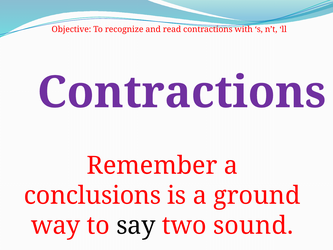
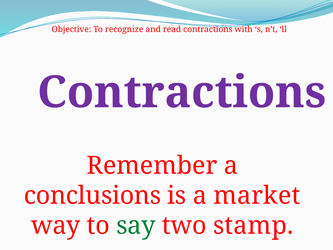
ground: ground -> market
say colour: black -> green
sound: sound -> stamp
